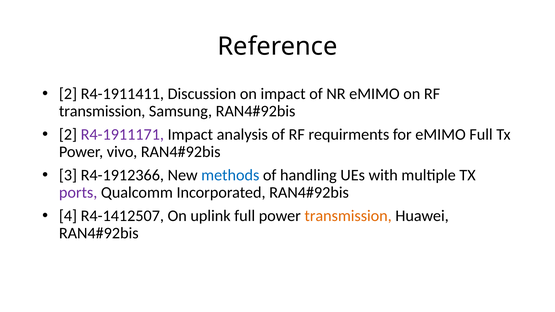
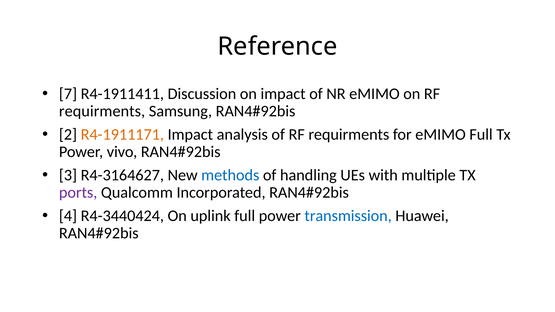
2 at (68, 94): 2 -> 7
transmission at (102, 111): transmission -> requirments
R4-1911171 colour: purple -> orange
R4-1912366: R4-1912366 -> R4-3164627
R4-1412507: R4-1412507 -> R4-3440424
transmission at (348, 216) colour: orange -> blue
